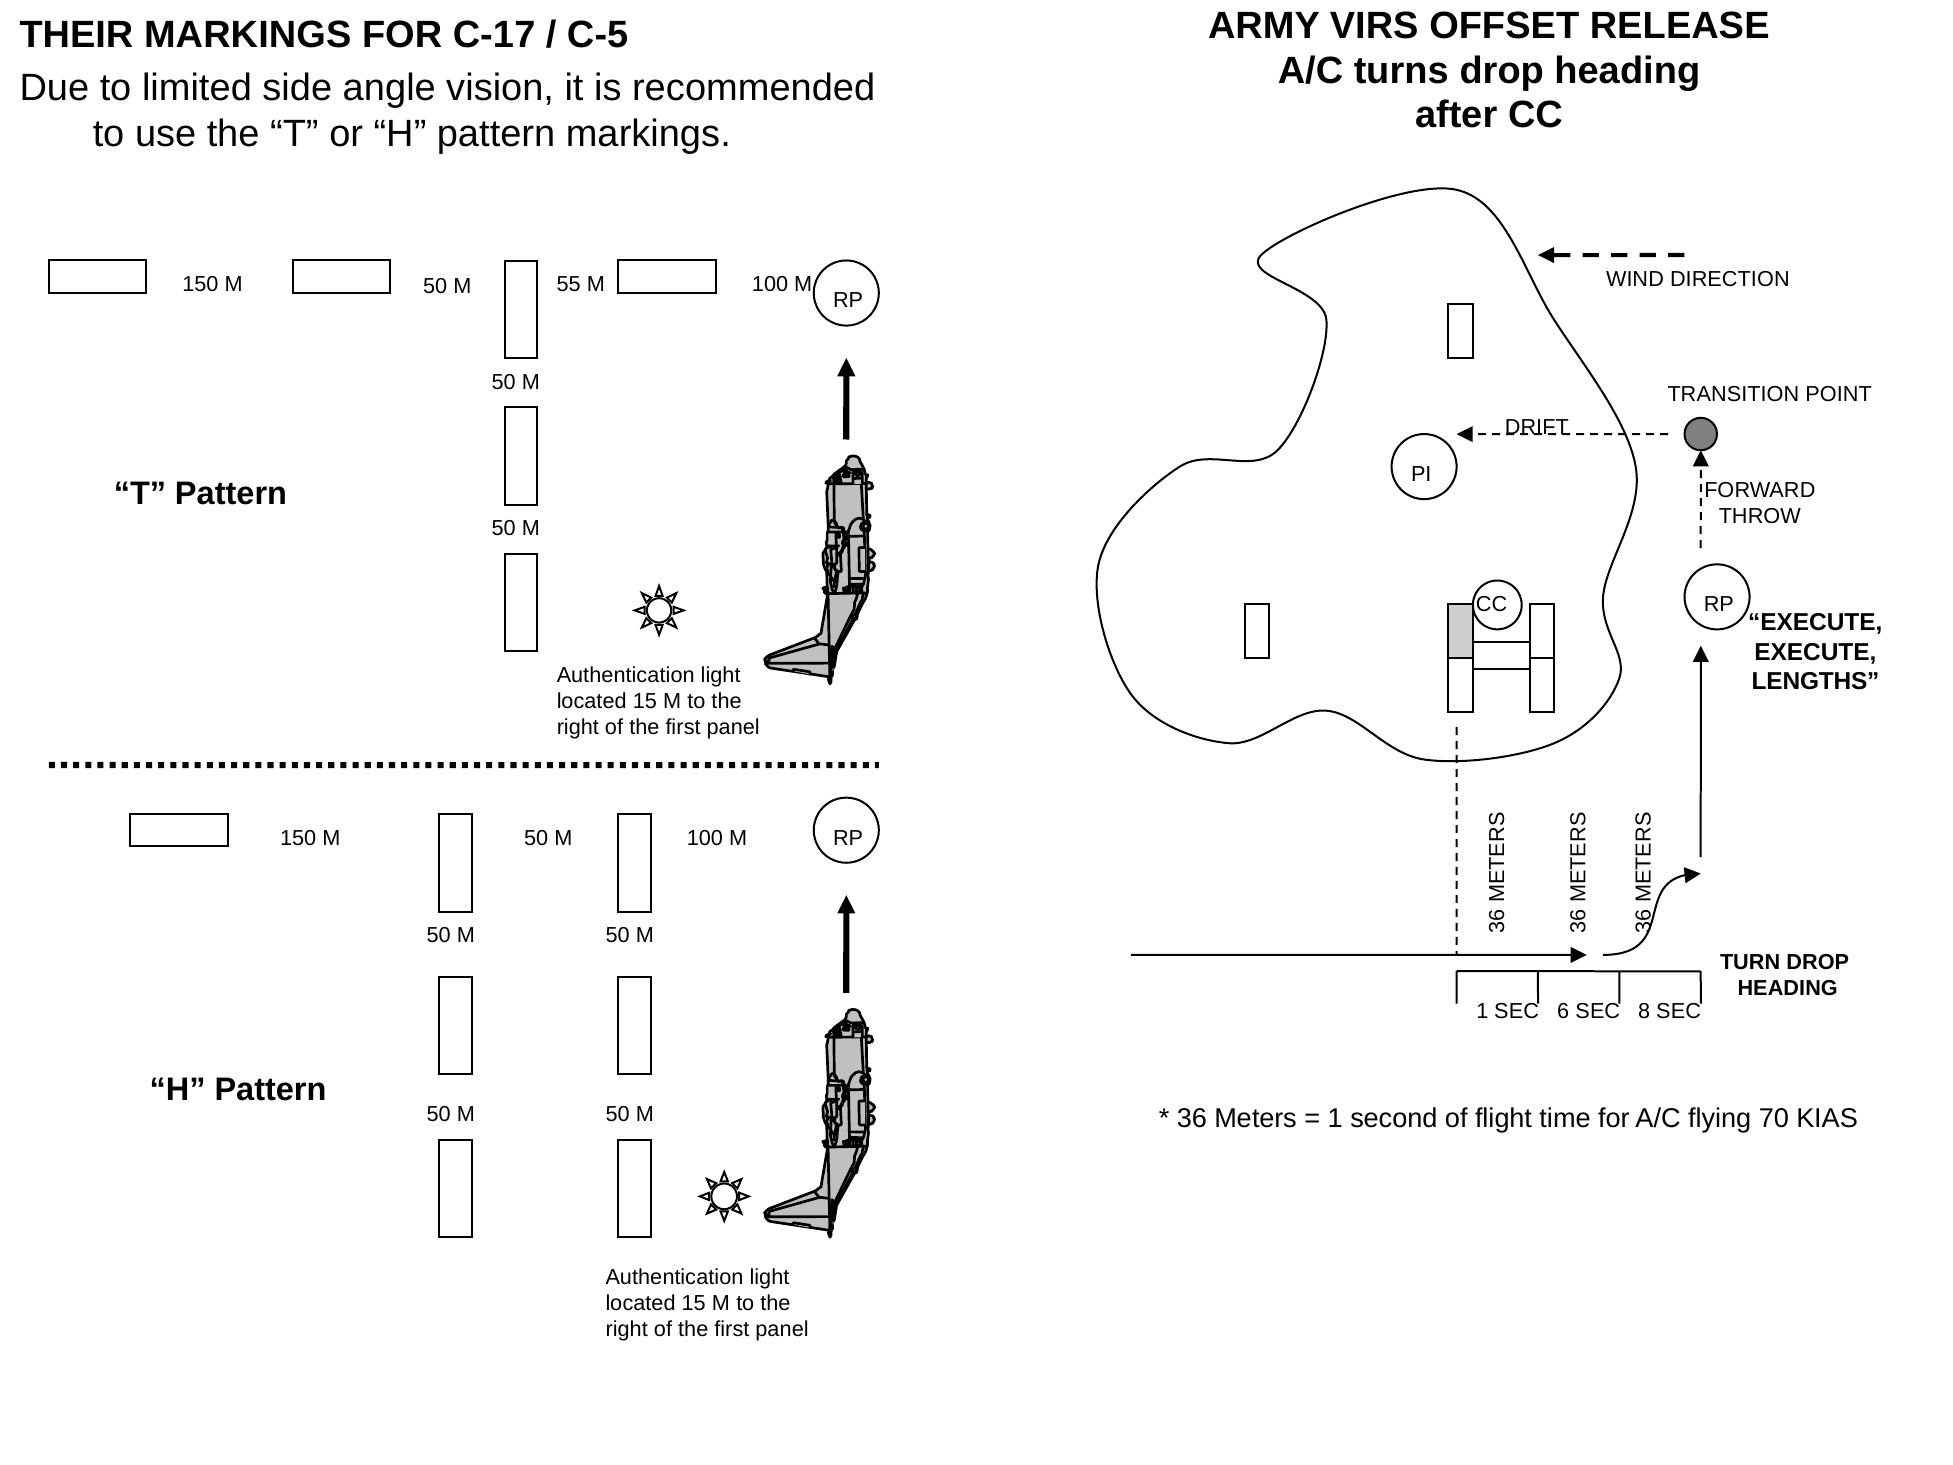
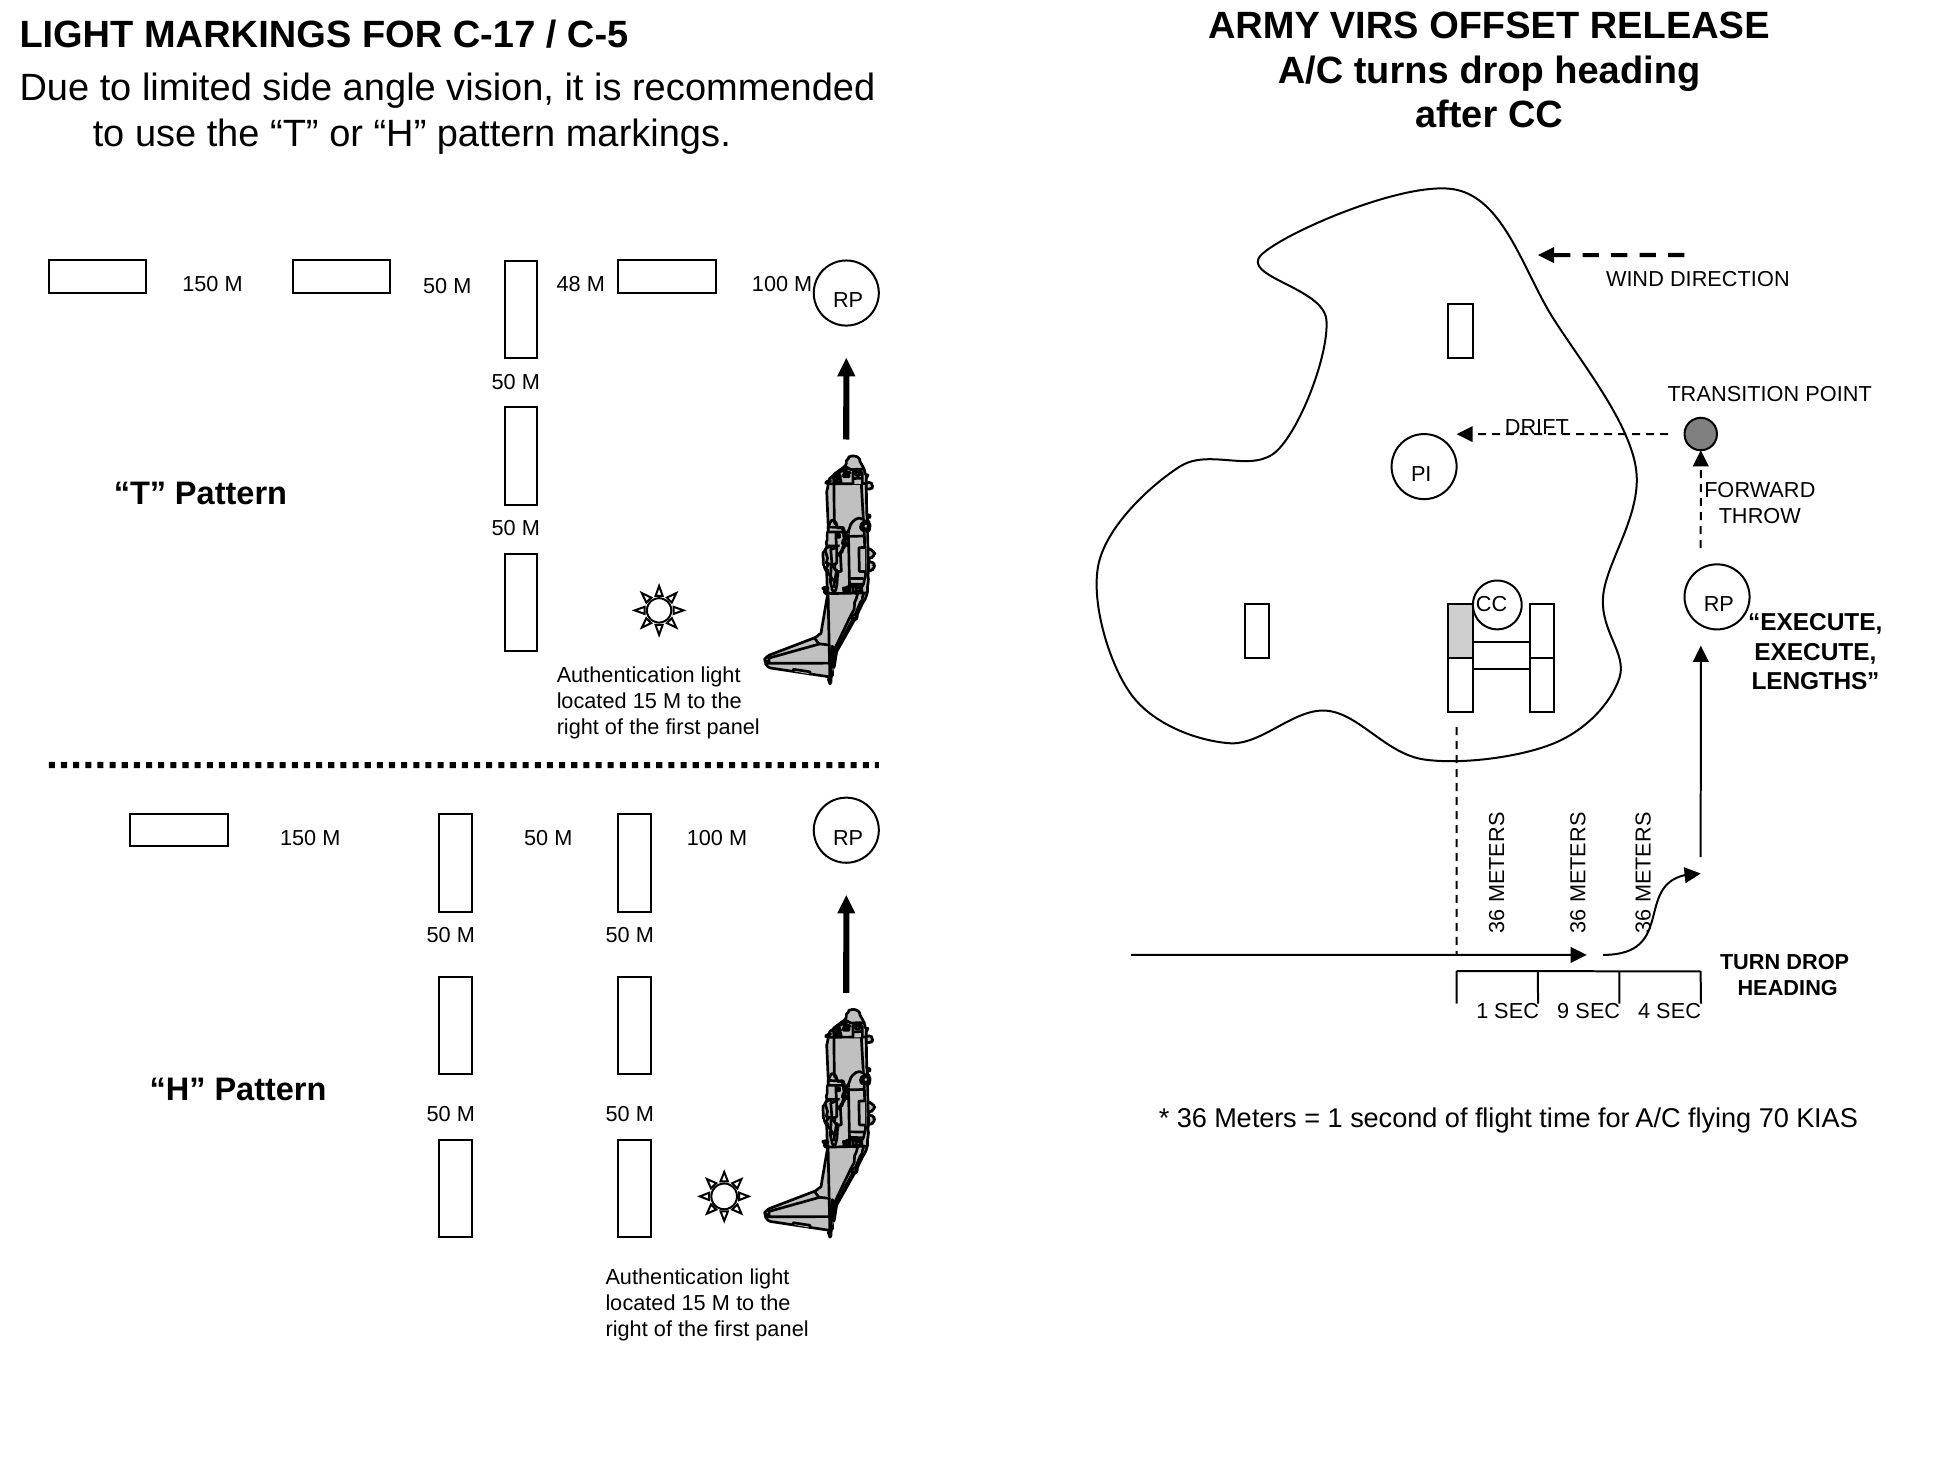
THEIR at (76, 35): THEIR -> LIGHT
55: 55 -> 48
SEC 6: 6 -> 9
8: 8 -> 4
